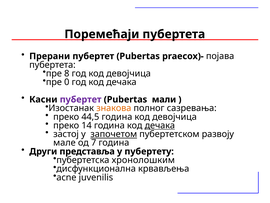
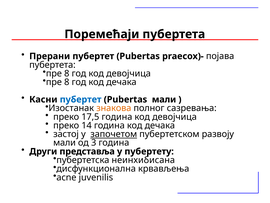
0 at (67, 82): 0 -> 8
пубертет at (81, 99) colour: purple -> blue
44,5: 44,5 -> 17,5
дечака at (160, 125) underline: present -> none
мале at (64, 142): мале -> мали
7: 7 -> 3
хронолошким: хронолошким -> неинхибисана
